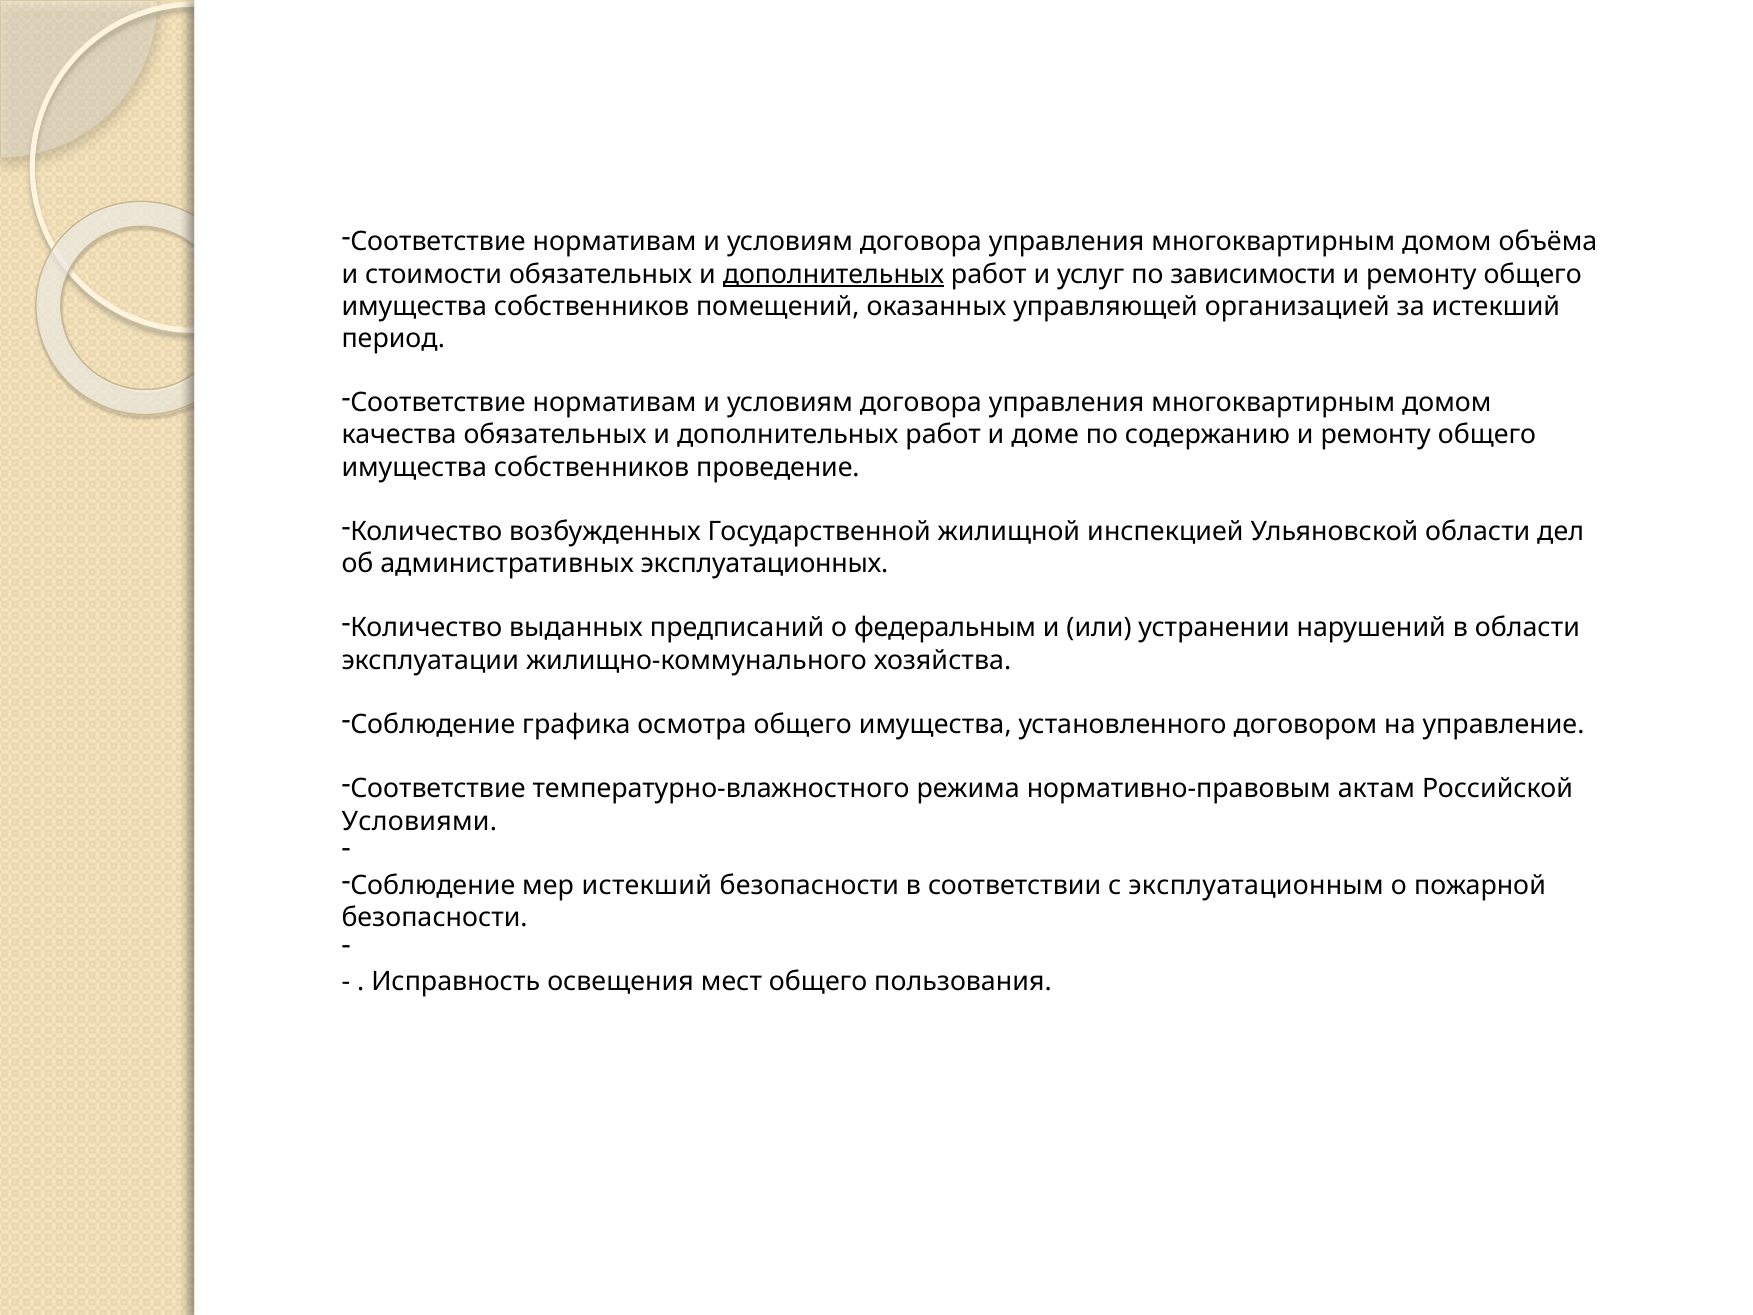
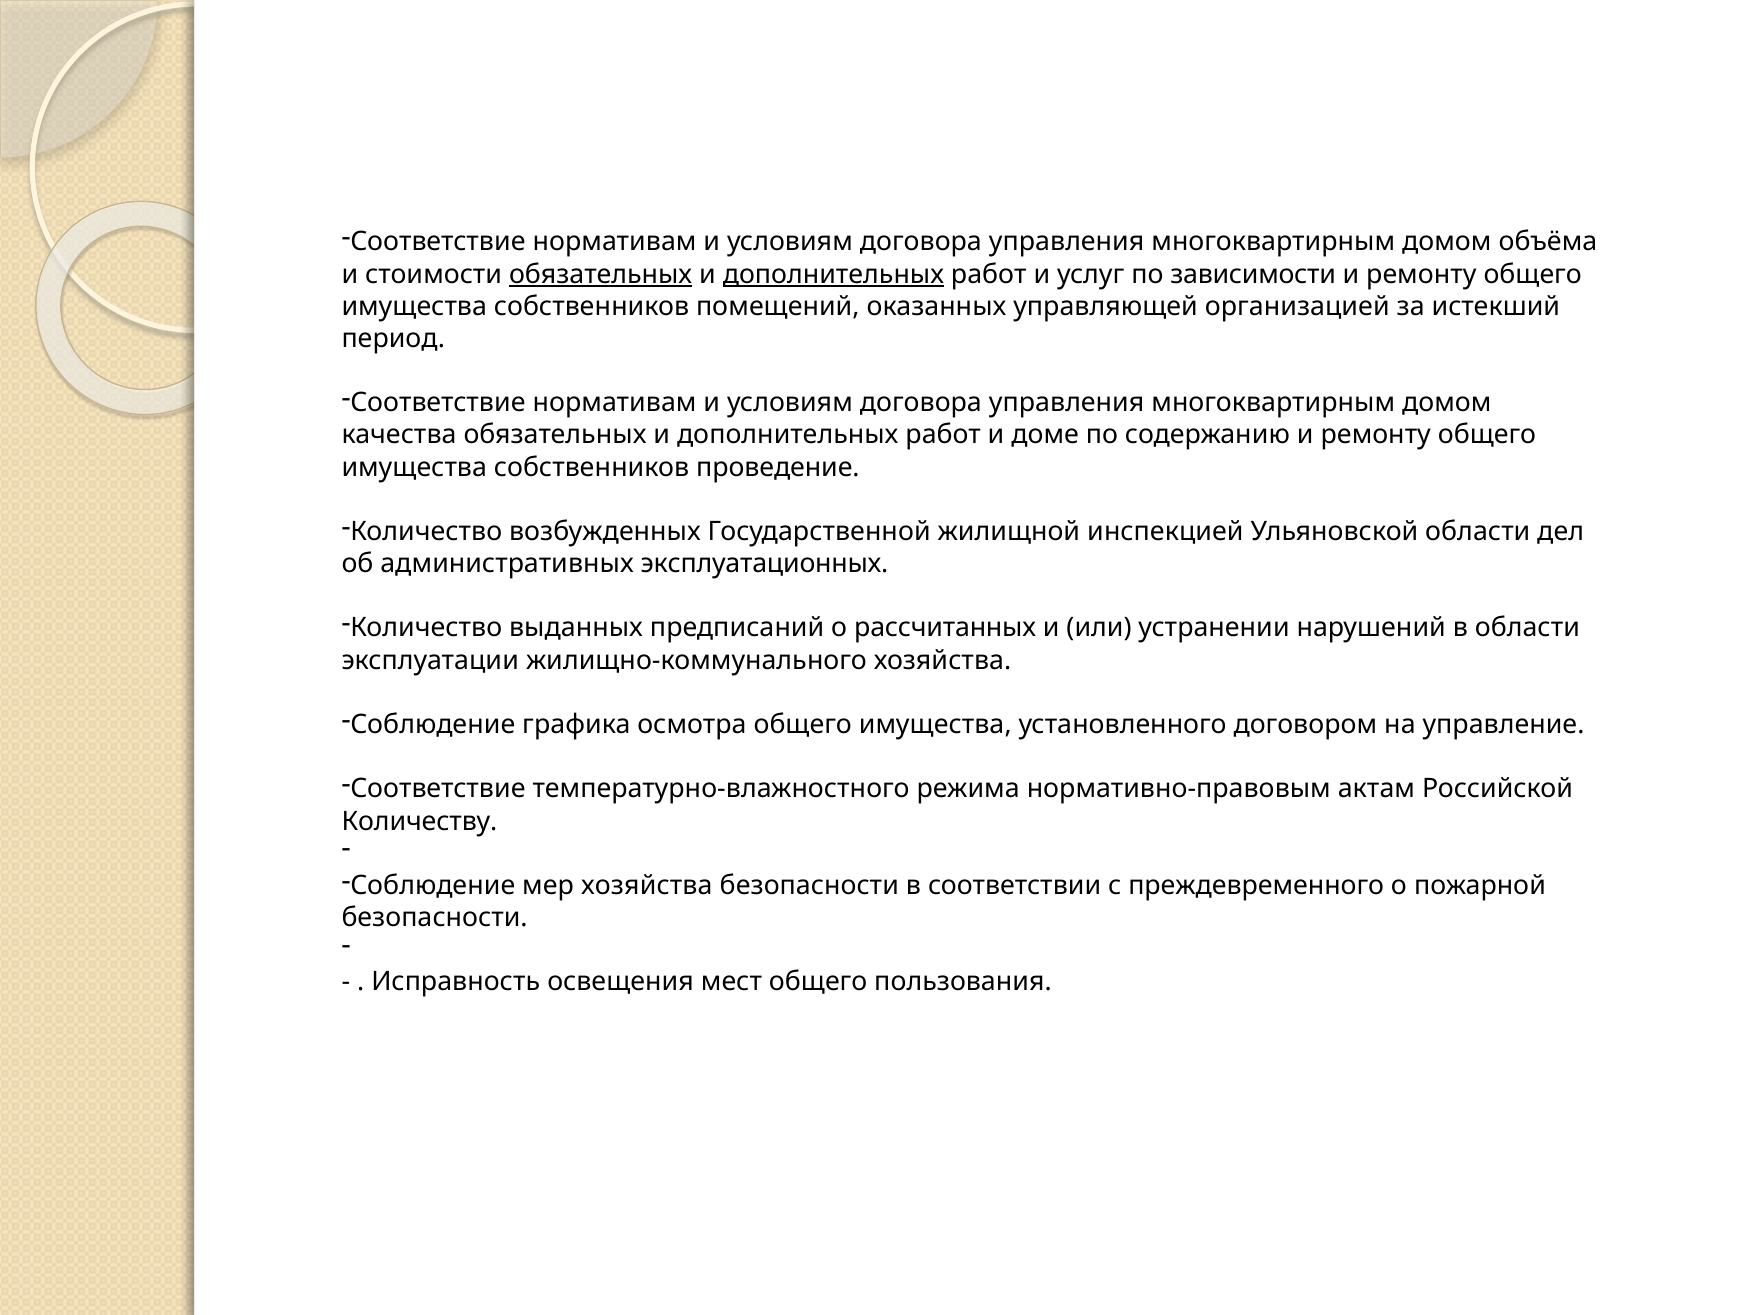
обязательных at (601, 274) underline: none -> present
федеральным: федеральным -> рассчитанных
Условиями: Условиями -> Количеству
мер истекший: истекший -> хозяйства
эксплуатационным: эксплуатационным -> преждевременного
